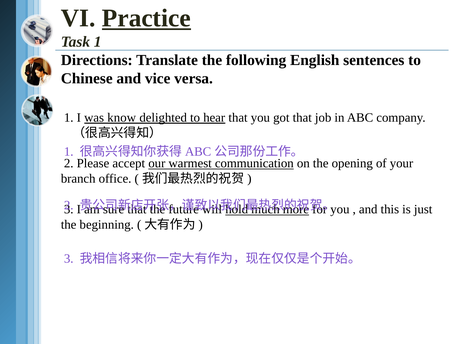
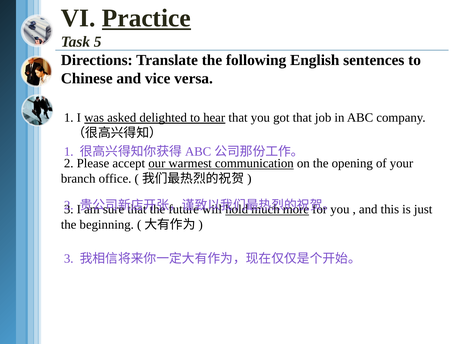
Task 1: 1 -> 5
know: know -> asked
